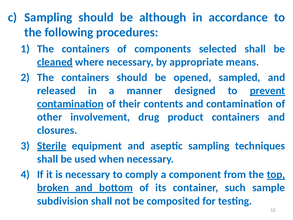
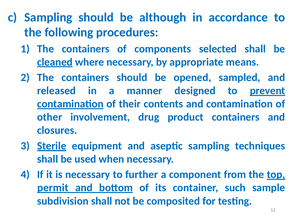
comply: comply -> further
broken: broken -> permit
